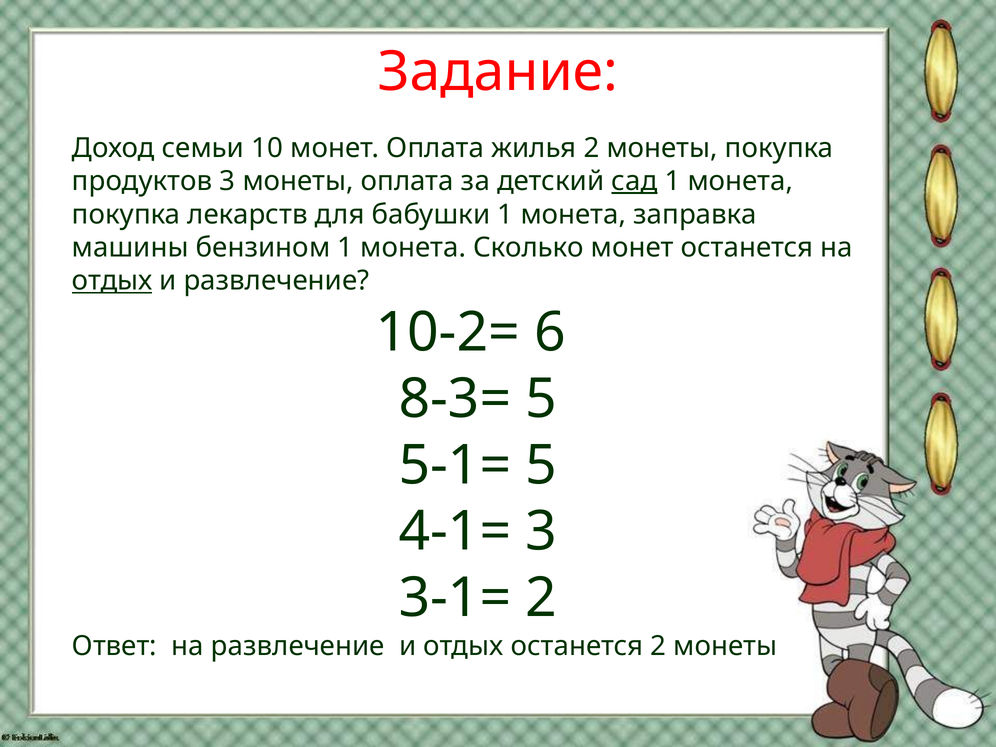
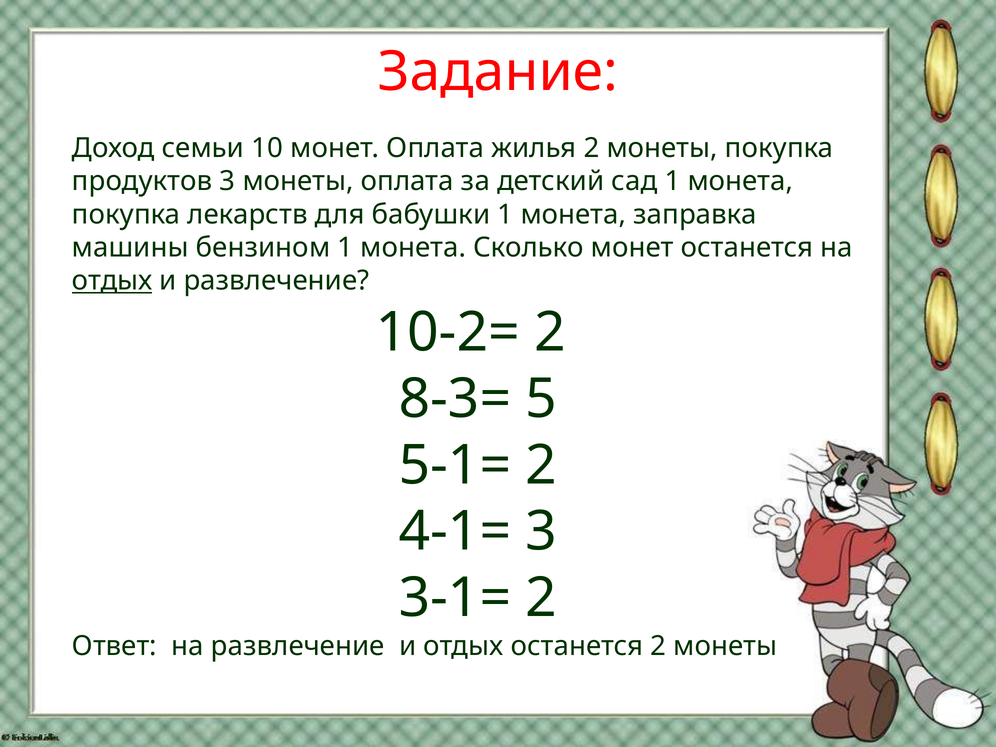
сад underline: present -> none
10-2= 6: 6 -> 2
5-1= 5: 5 -> 2
